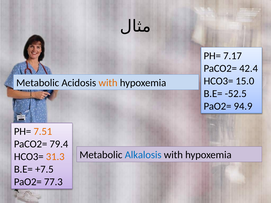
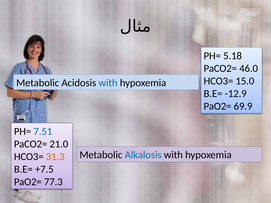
7.17: 7.17 -> 5.18
42.4: 42.4 -> 46.0
with at (108, 83) colour: orange -> blue
-52.5: -52.5 -> -12.9
94.9: 94.9 -> 69.9
7.51 colour: orange -> blue
79.4: 79.4 -> 21.0
